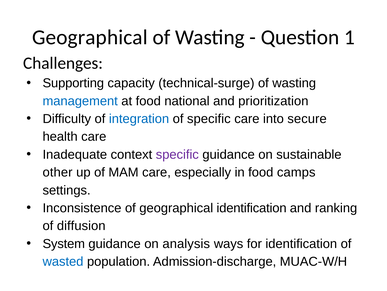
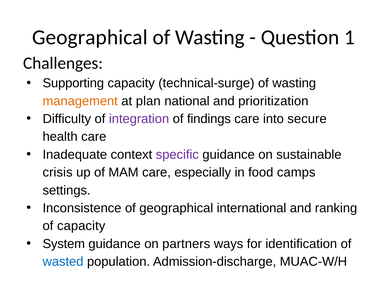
management colour: blue -> orange
at food: food -> plan
integration colour: blue -> purple
of specific: specific -> findings
other: other -> crisis
geographical identification: identification -> international
of diffusion: diffusion -> capacity
analysis: analysis -> partners
